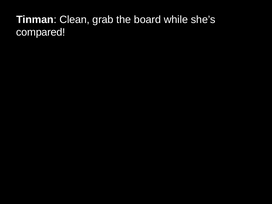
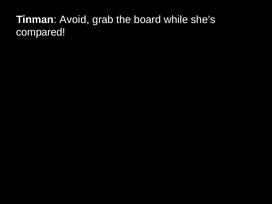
Clean: Clean -> Avoid
